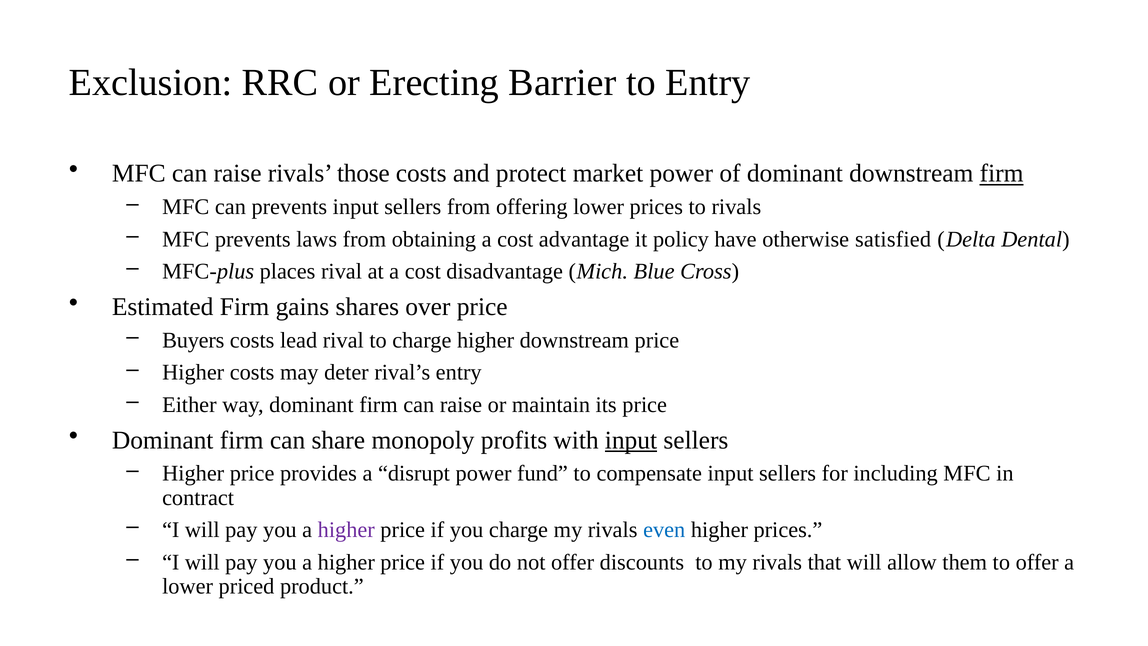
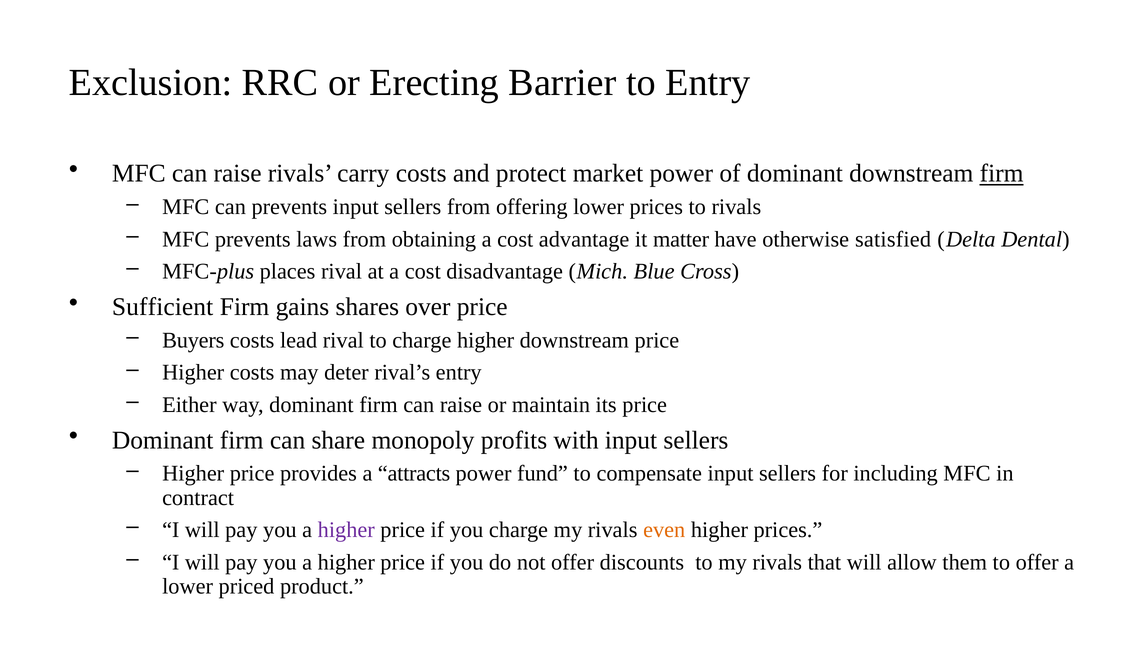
those: those -> carry
policy: policy -> matter
Estimated: Estimated -> Sufficient
input at (631, 440) underline: present -> none
disrupt: disrupt -> attracts
even colour: blue -> orange
